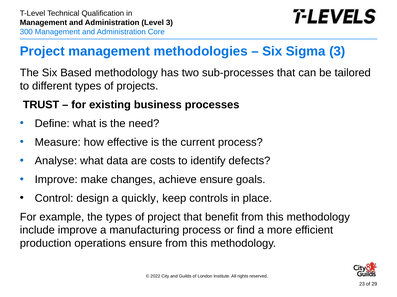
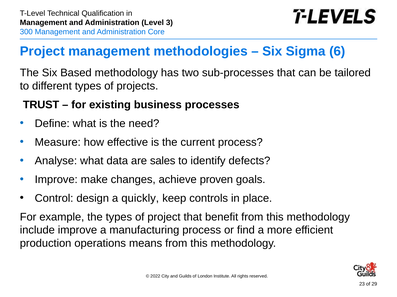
Sigma 3: 3 -> 6
costs: costs -> sales
achieve ensure: ensure -> proven
operations ensure: ensure -> means
